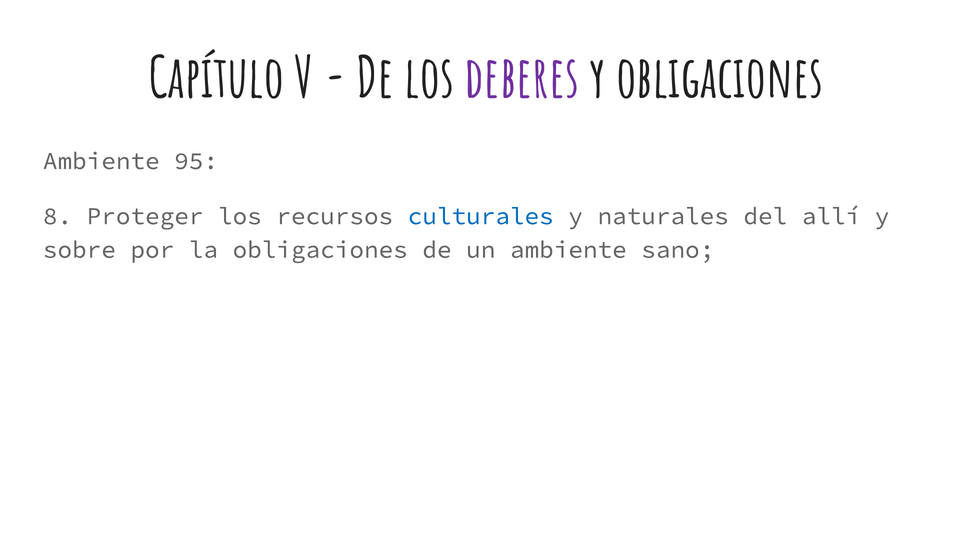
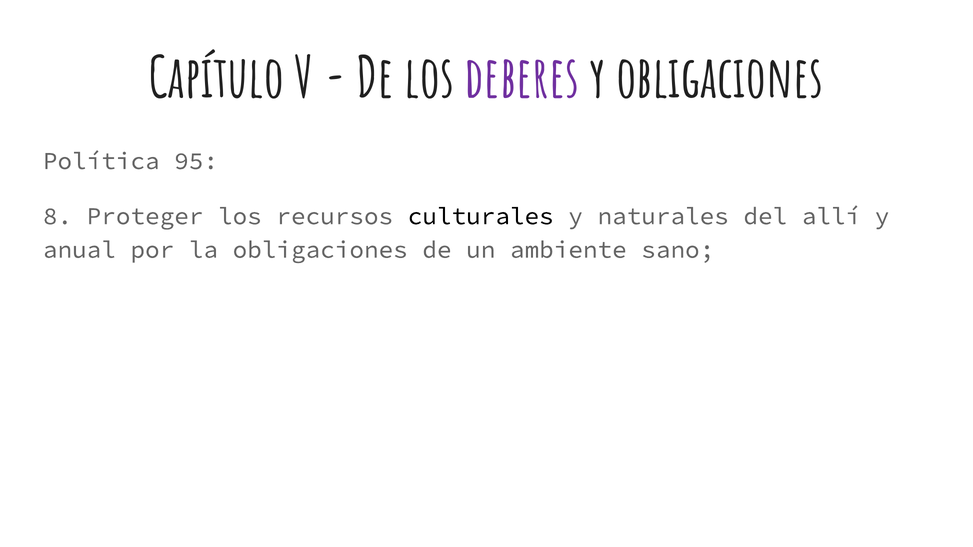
Ambiente at (101, 161): Ambiente -> Política
culturales colour: blue -> black
sobre: sobre -> anual
